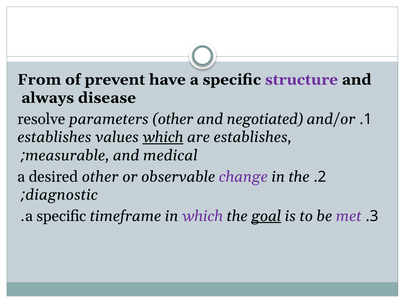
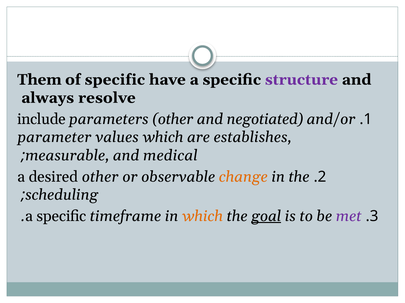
From: From -> Them
of prevent: prevent -> specific
disease: disease -> resolve
resolve: resolve -> include
establishes at (54, 138): establishes -> parameter
which at (163, 138) underline: present -> none
change colour: purple -> orange
diagnostic: diagnostic -> scheduling
which at (202, 217) colour: purple -> orange
